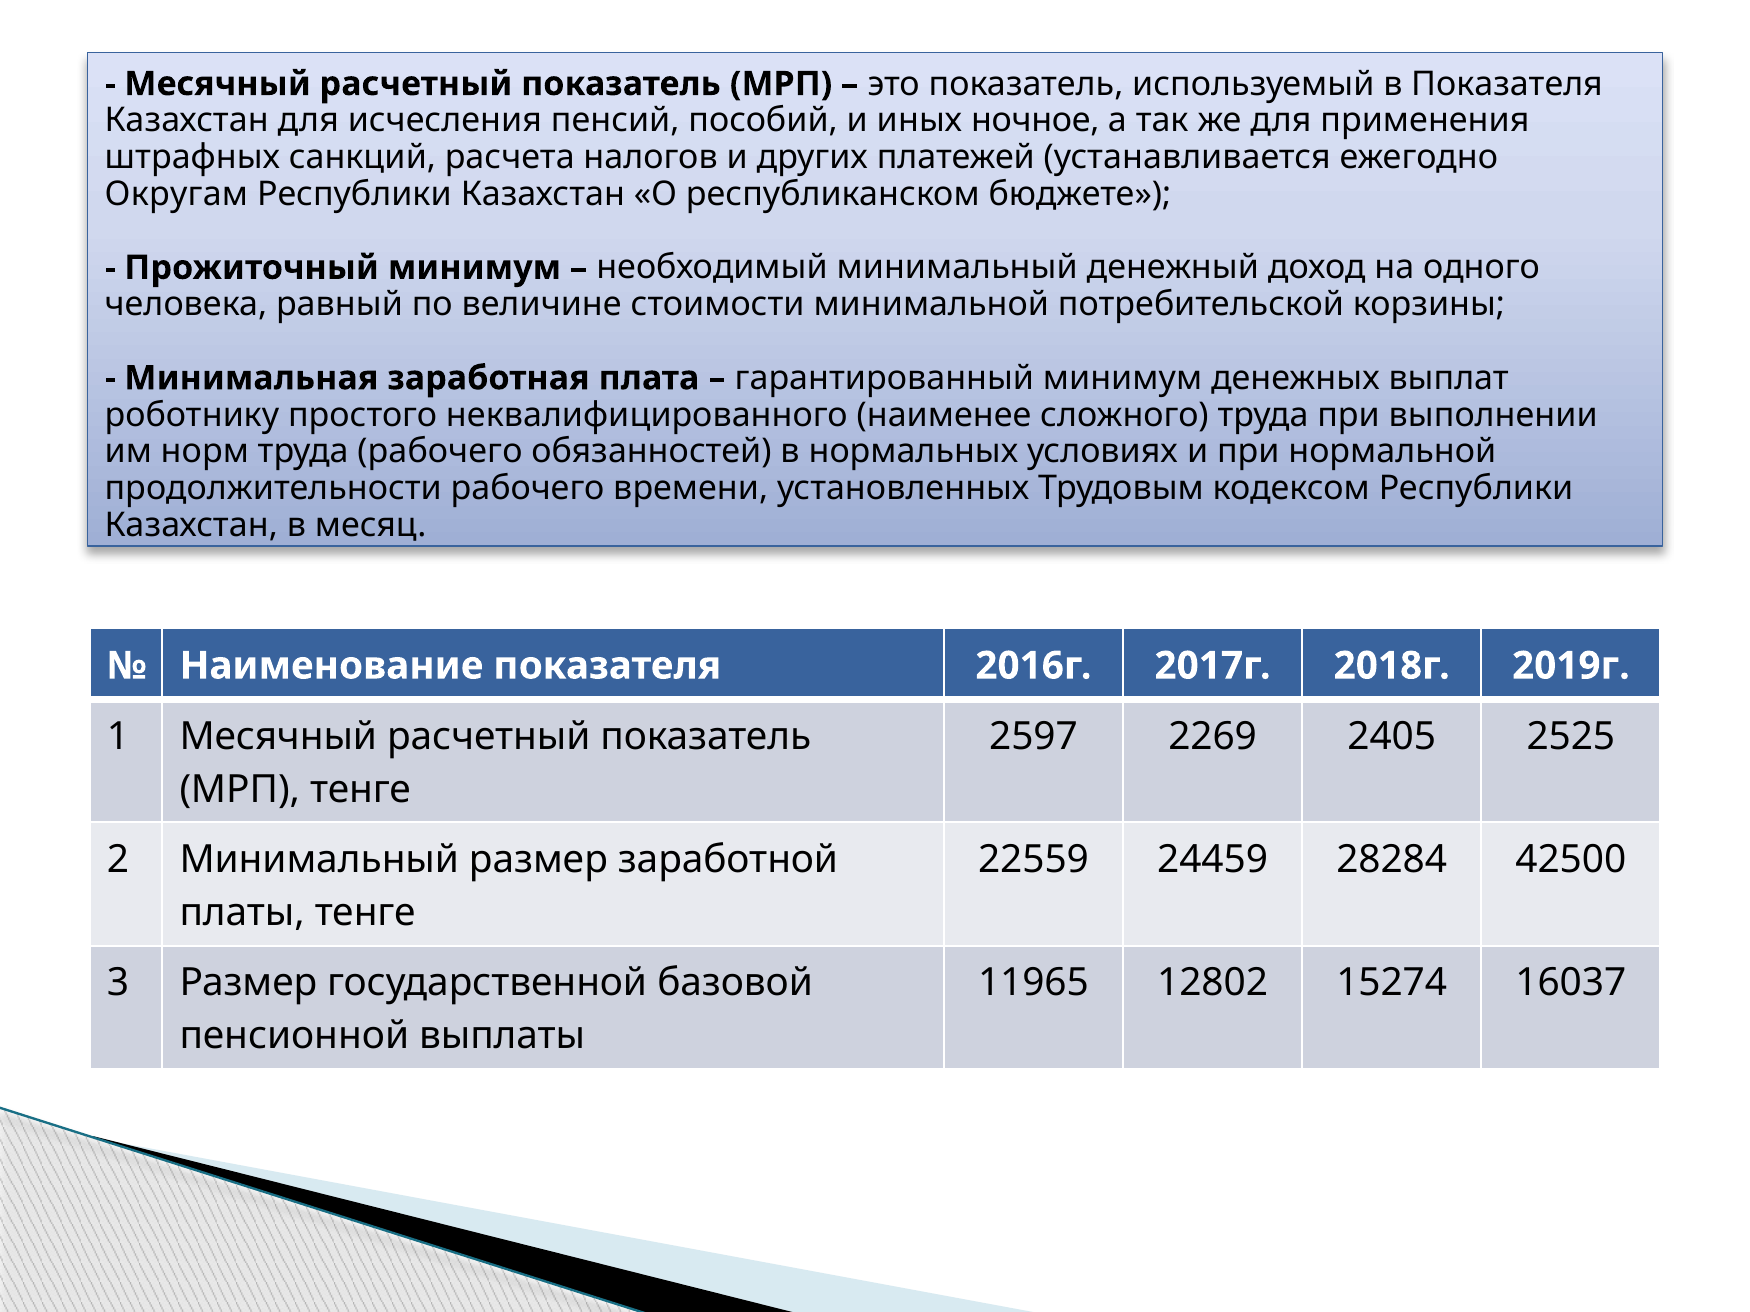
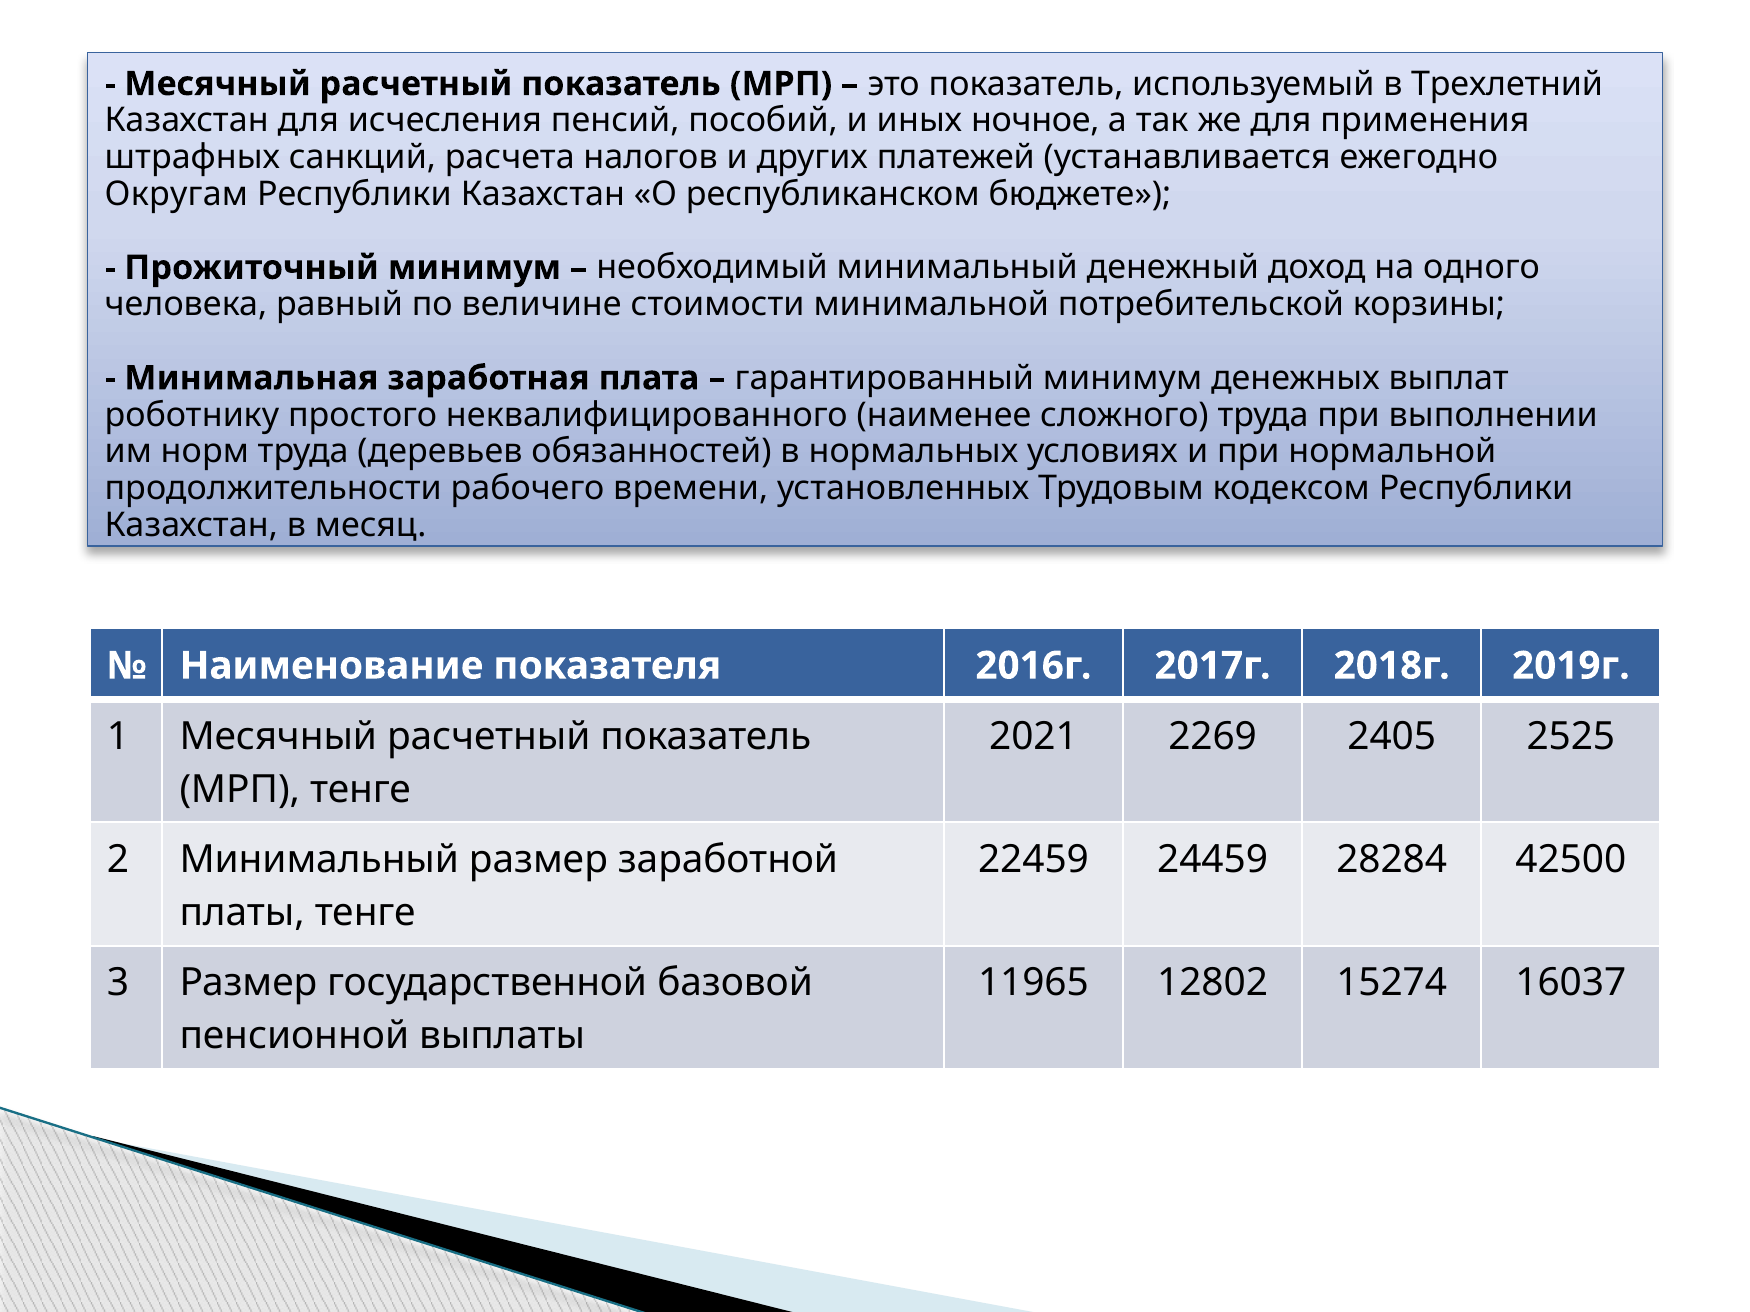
в Показателя: Показателя -> Трехлетний
труда рабочего: рабочего -> деревьев
2597: 2597 -> 2021
22559: 22559 -> 22459
